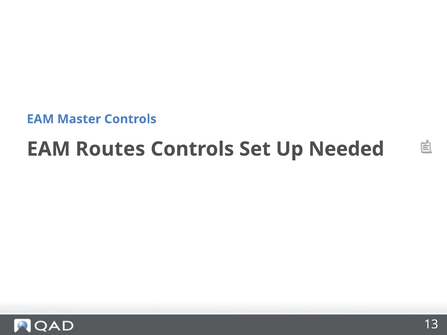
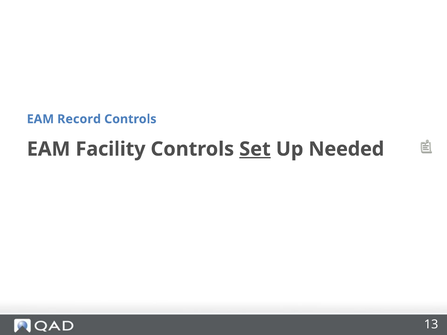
Master: Master -> Record
Routes: Routes -> Facility
Set underline: none -> present
